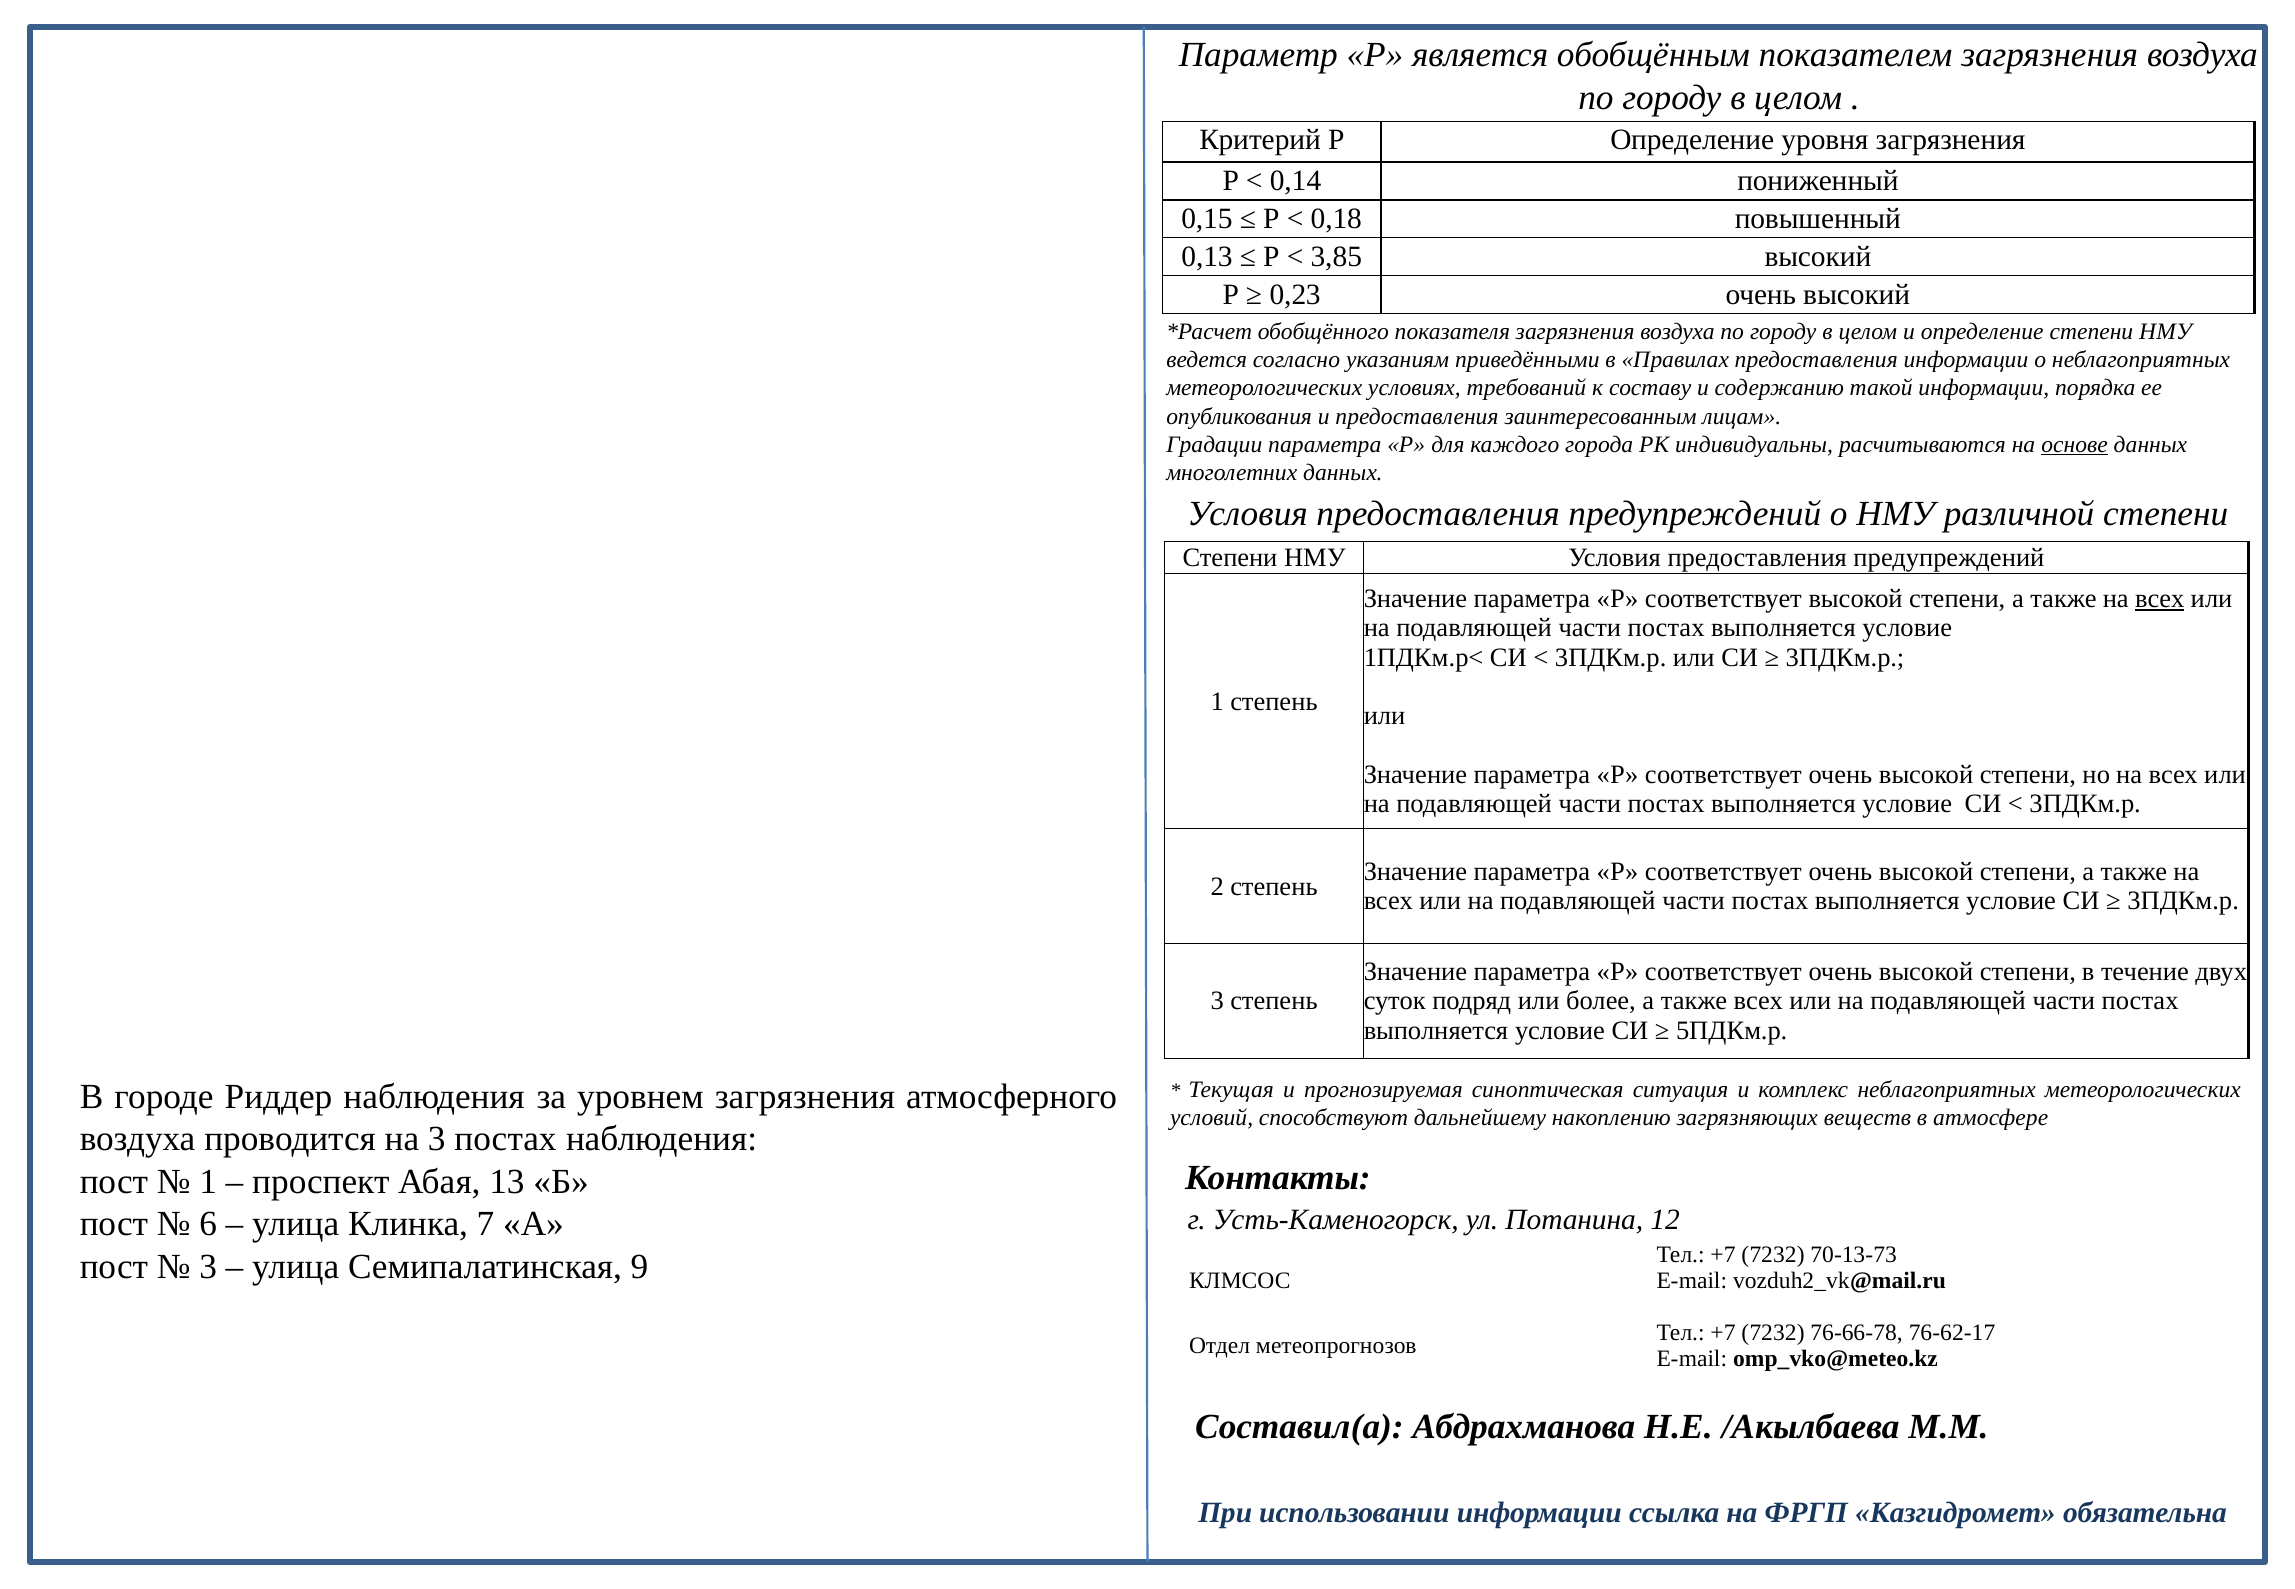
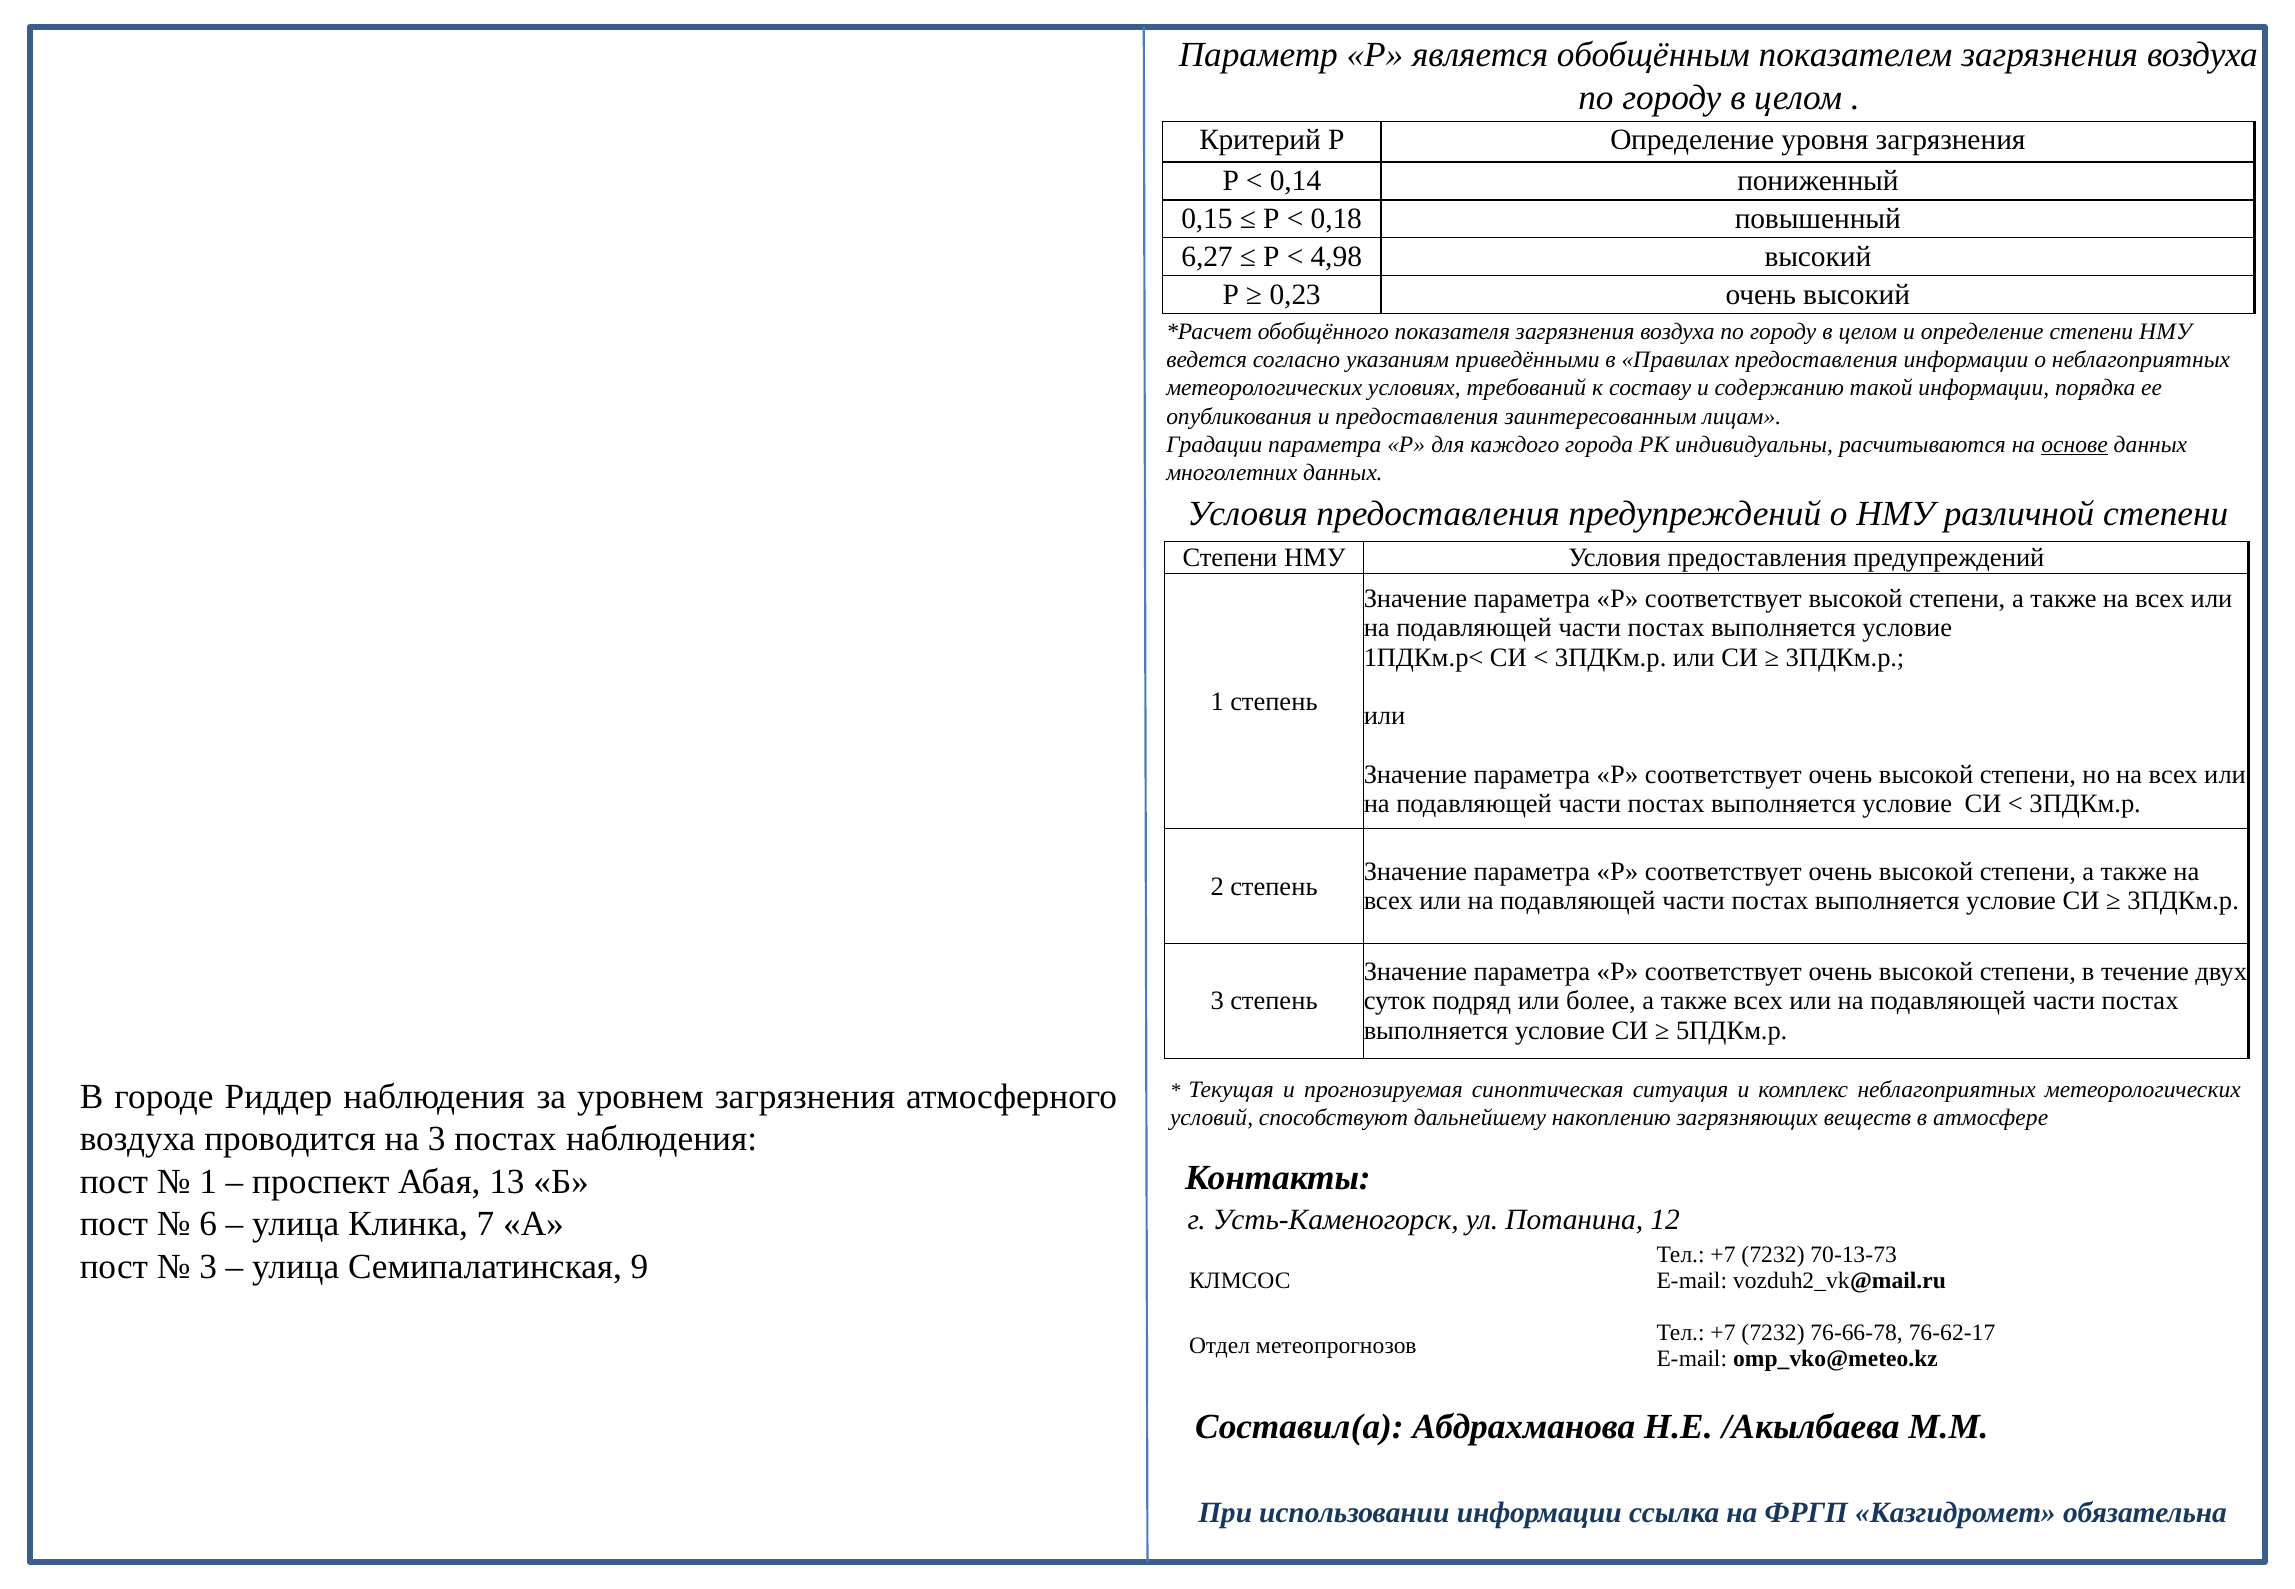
0,13: 0,13 -> 6,27
3,85: 3,85 -> 4,98
всех at (2160, 599) underline: present -> none
